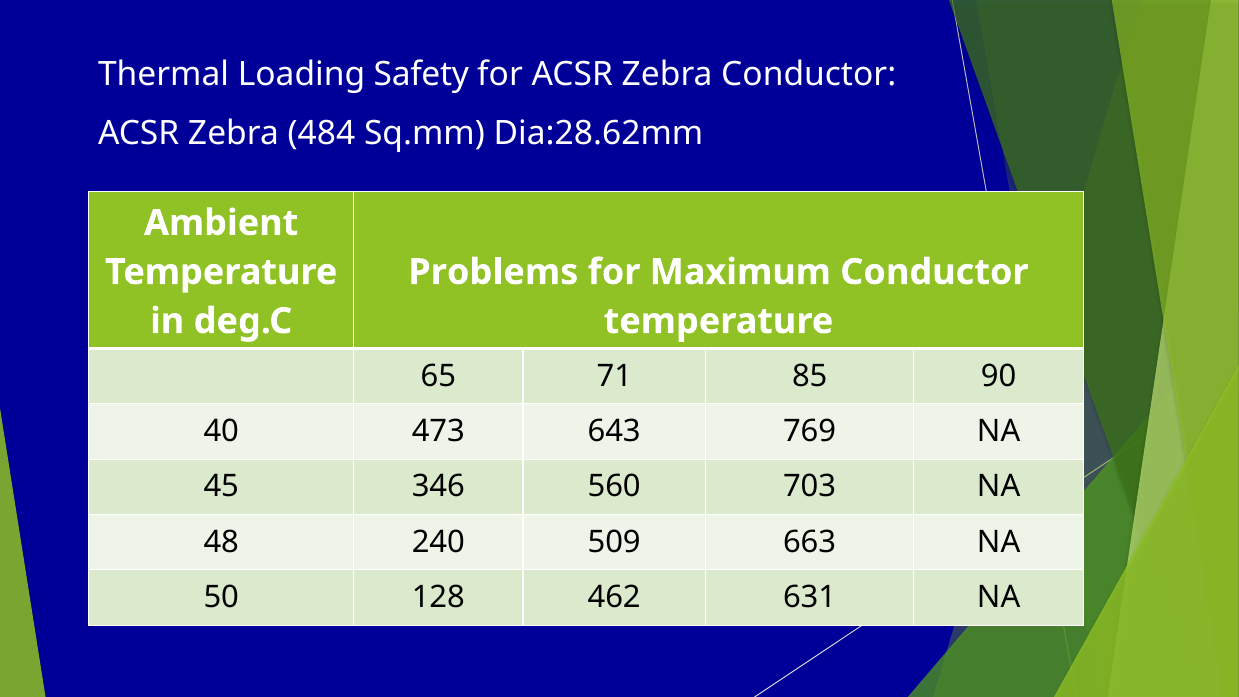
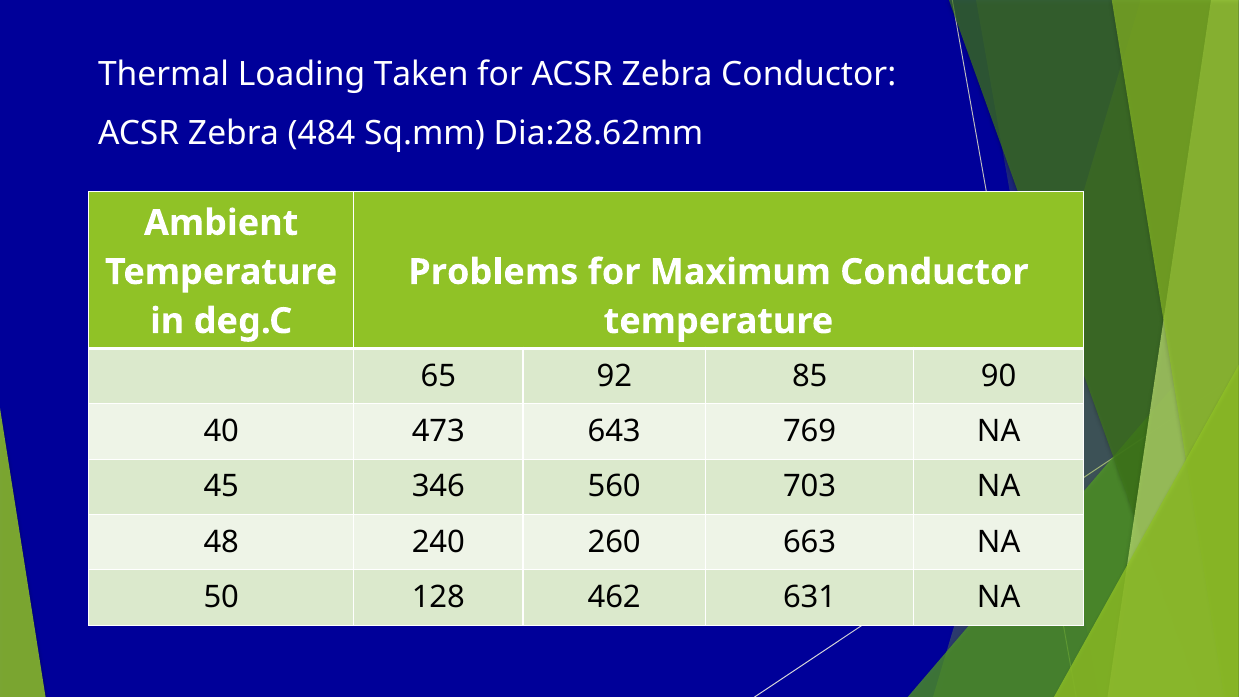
Safety: Safety -> Taken
71: 71 -> 92
509: 509 -> 260
